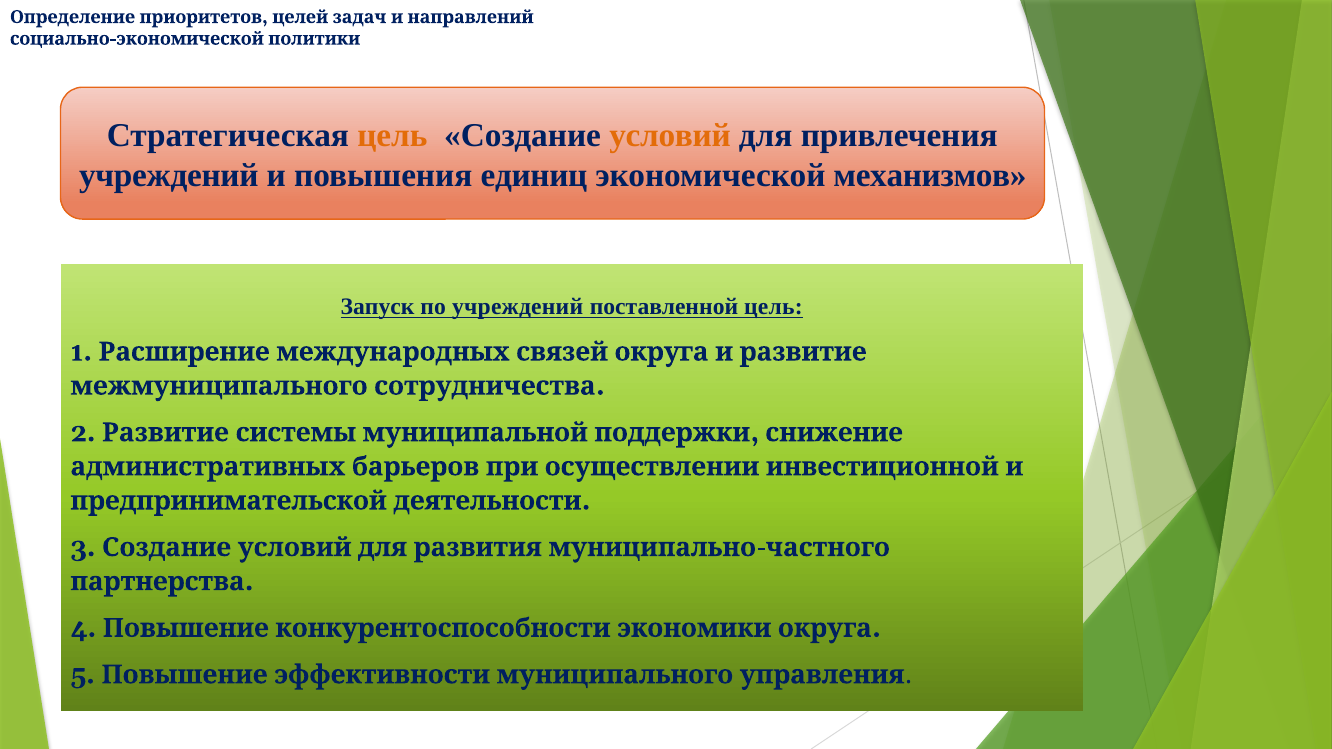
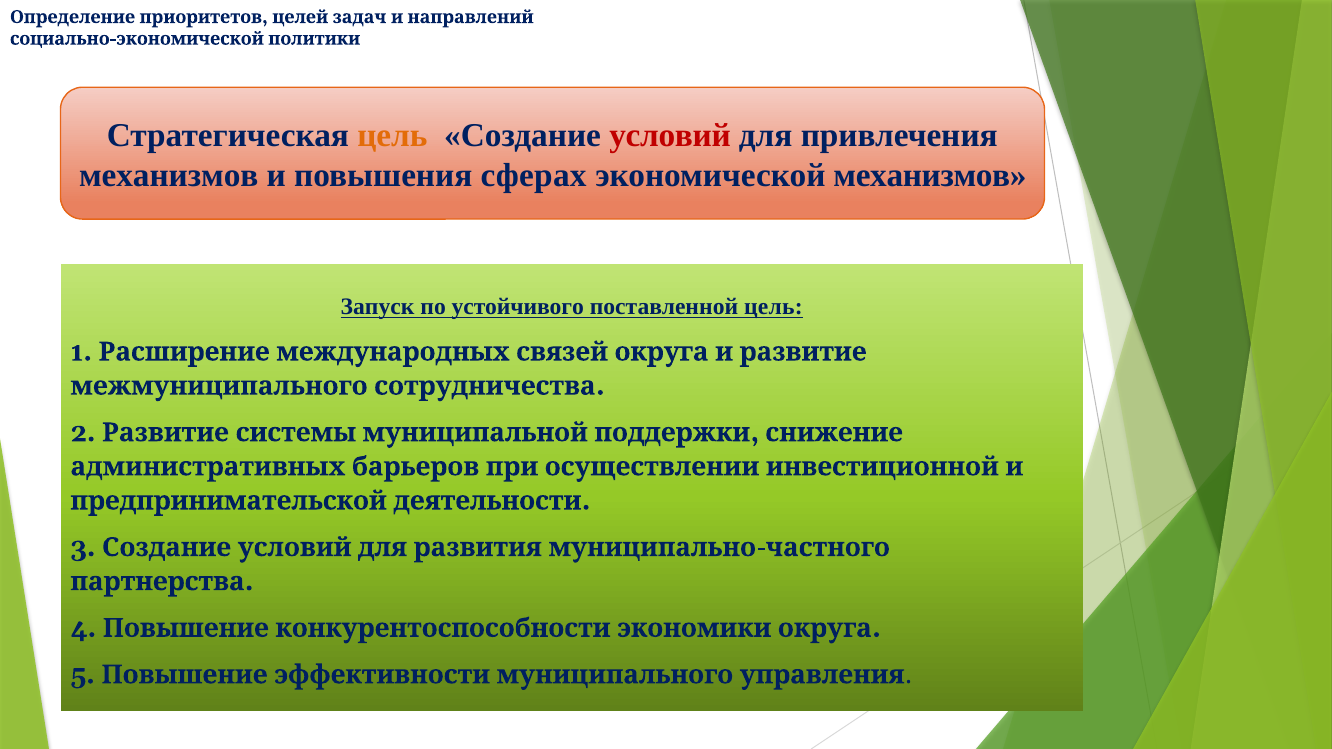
условий colour: orange -> red
учреждений at (169, 175): учреждений -> механизмов
единиц: единиц -> сферах
по учреждений: учреждений -> устойчивого
